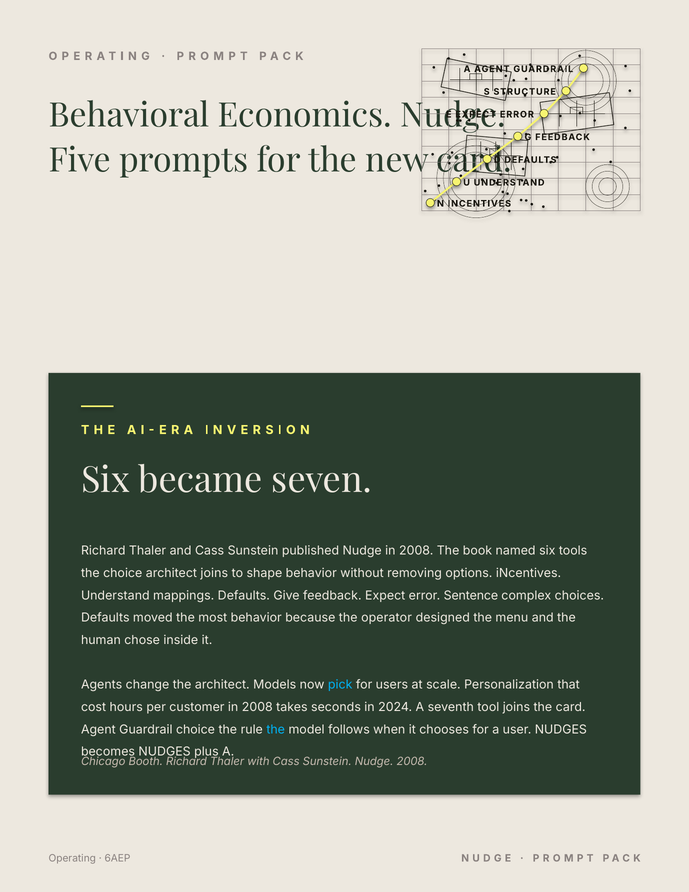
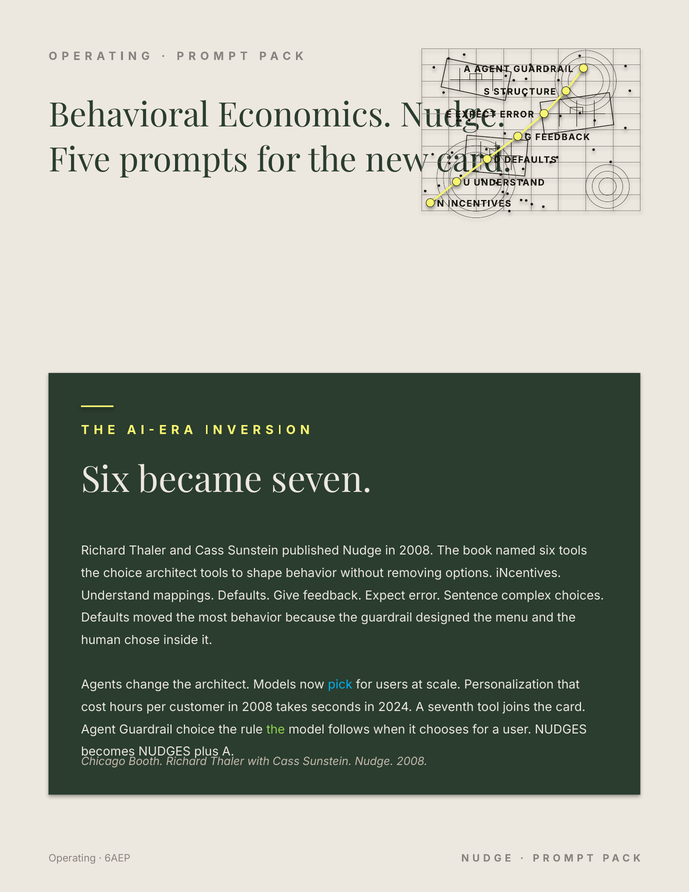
architect joins: joins -> tools
the operator: operator -> guardrail
the at (276, 729) colour: light blue -> light green
